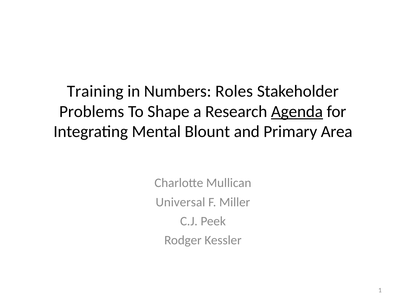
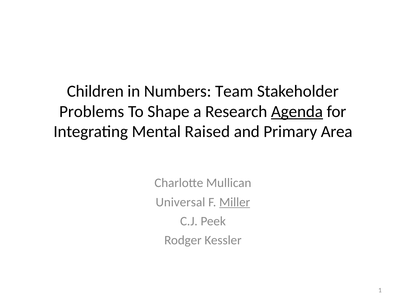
Training: Training -> Children
Roles: Roles -> Team
Blount: Blount -> Raised
Miller underline: none -> present
